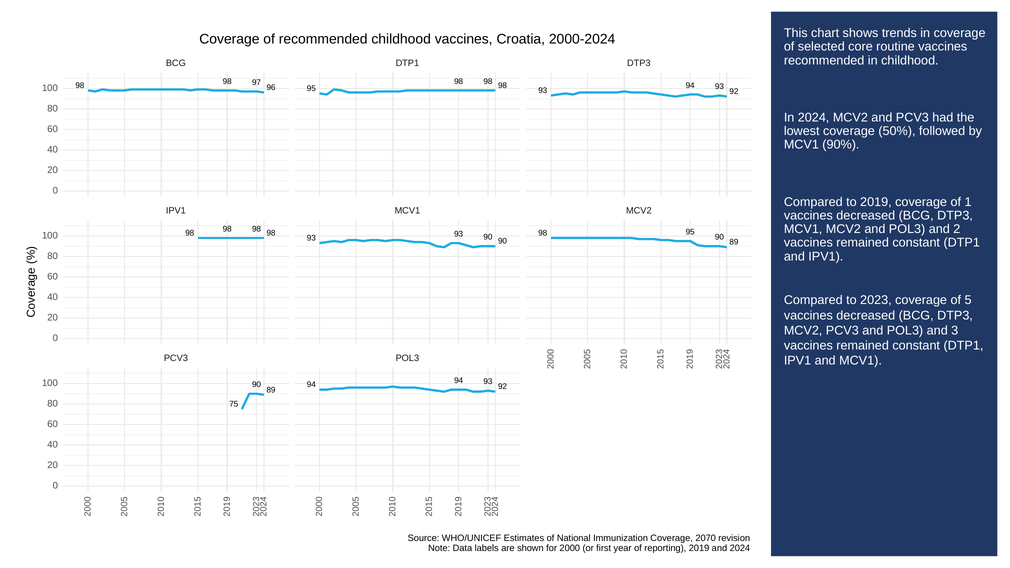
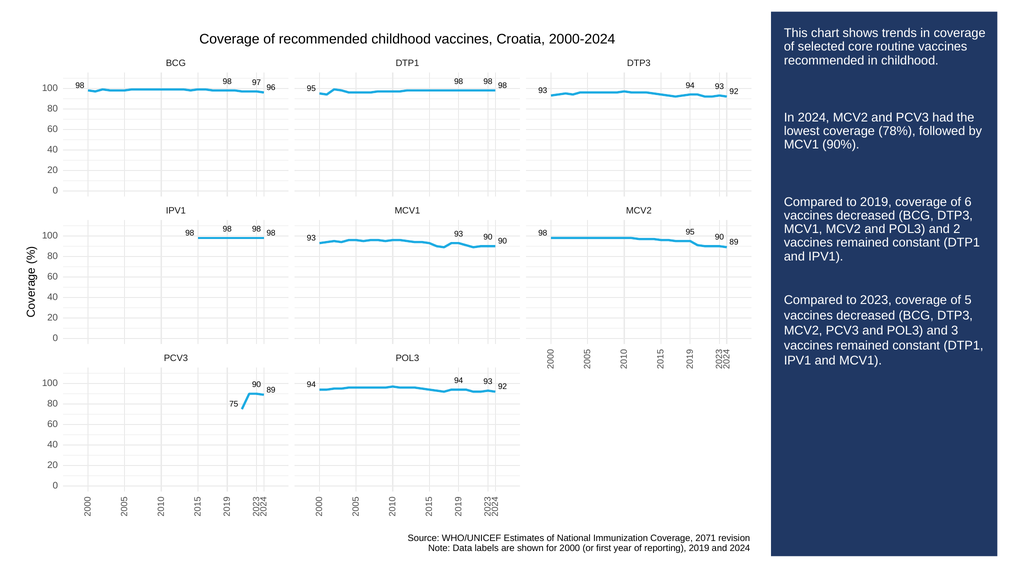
50%: 50% -> 78%
of 1: 1 -> 6
2070: 2070 -> 2071
